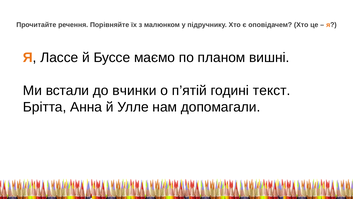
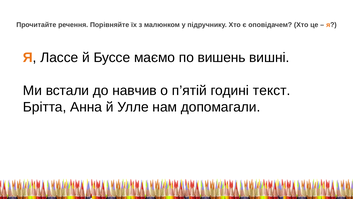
планом: планом -> вишень
вчинки: вчинки -> навчив
